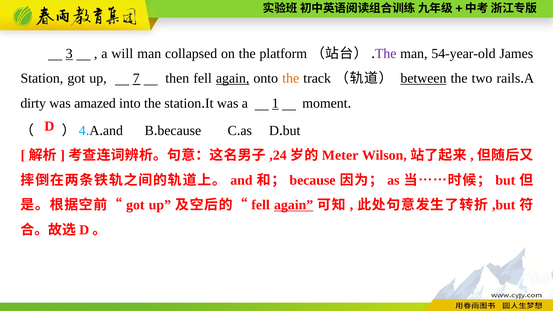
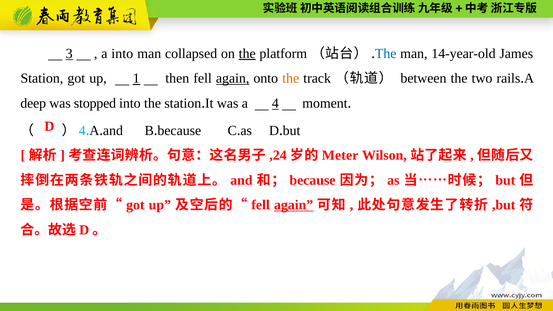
a will: will -> into
the at (247, 53) underline: none -> present
The at (386, 53) colour: purple -> blue
54-year-old: 54-year-old -> 14-year-old
7: 7 -> 1
between underline: present -> none
dirty: dirty -> deep
amazed: amazed -> stopped
1: 1 -> 4
